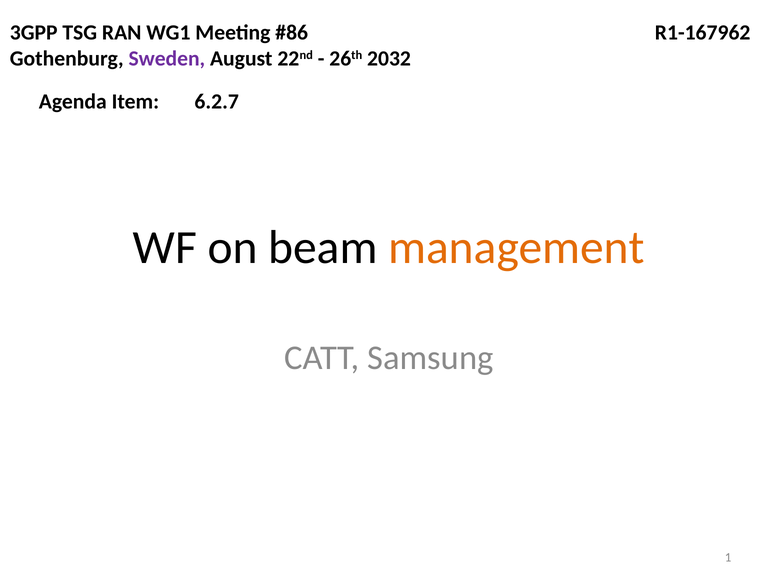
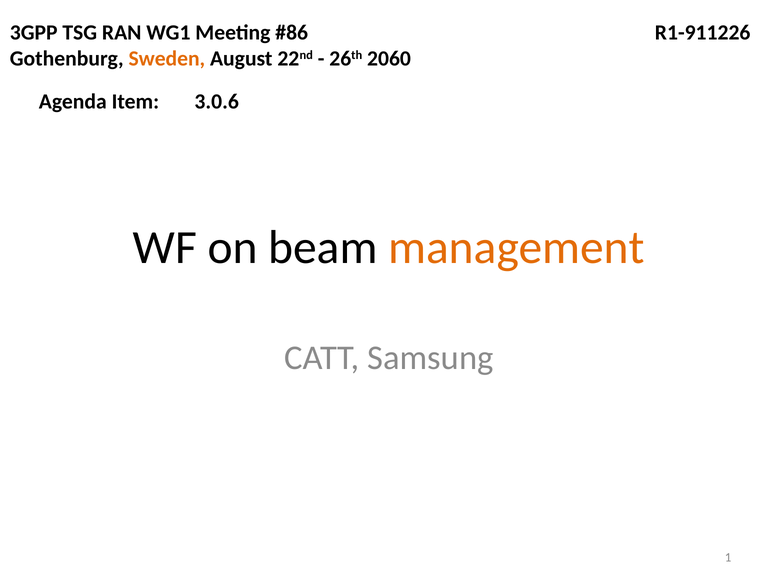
R1-167962: R1-167962 -> R1-911226
Sweden colour: purple -> orange
2032: 2032 -> 2060
6.2.7: 6.2.7 -> 3.0.6
